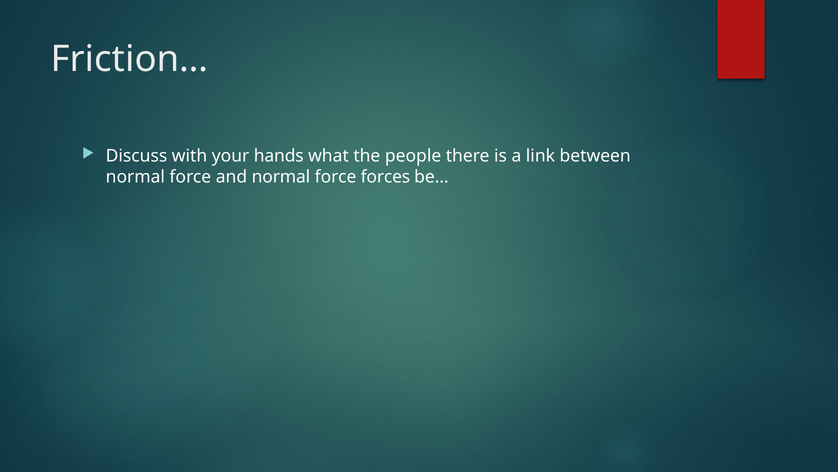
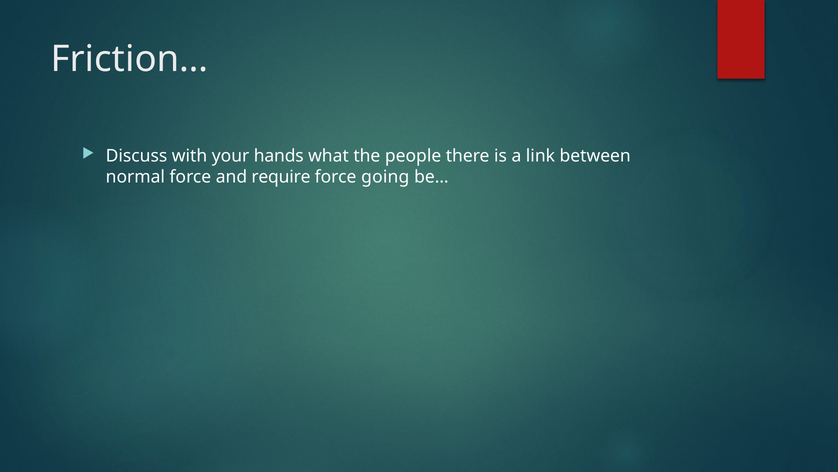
and normal: normal -> require
forces: forces -> going
